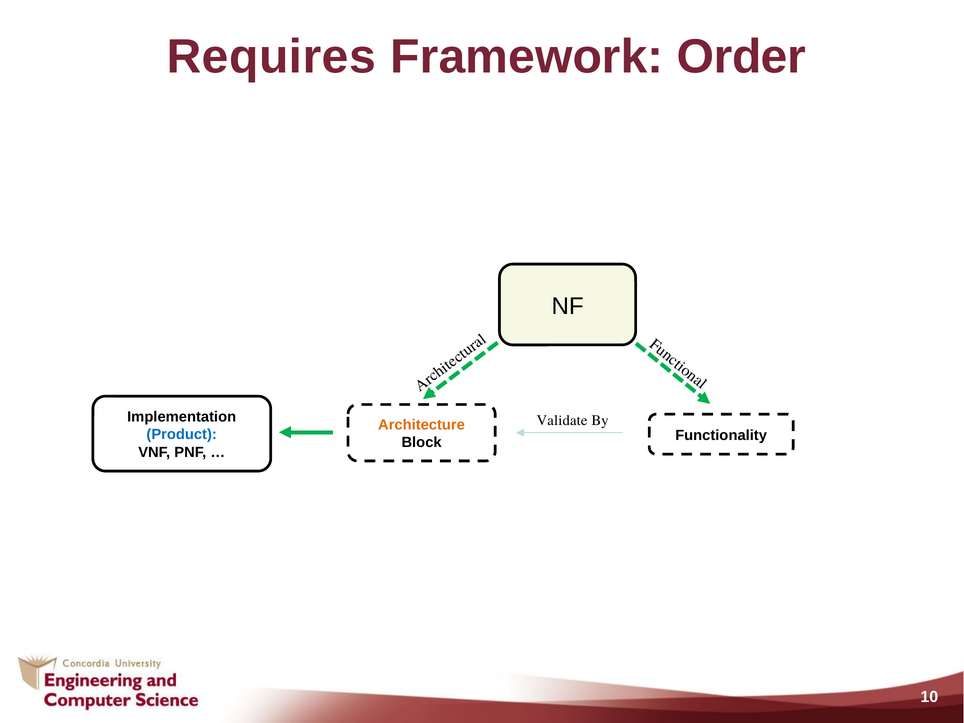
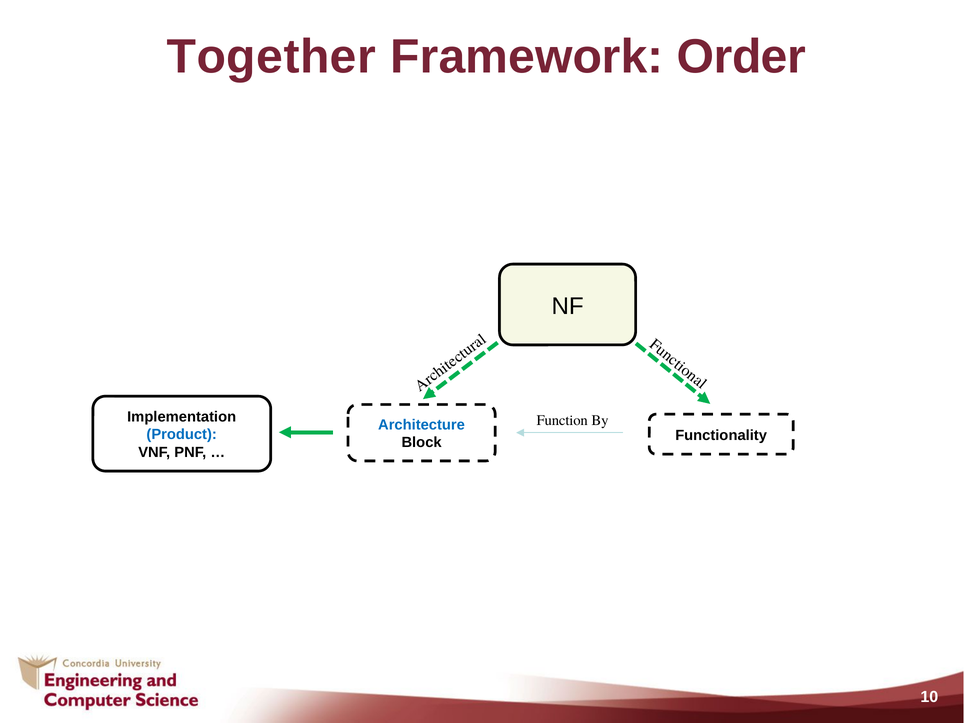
Requires: Requires -> Together
Validate: Validate -> Function
Architecture colour: orange -> blue
